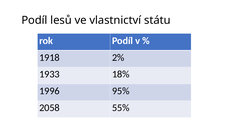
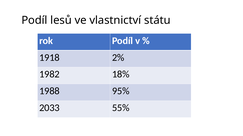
1933: 1933 -> 1982
1996: 1996 -> 1988
2058: 2058 -> 2033
